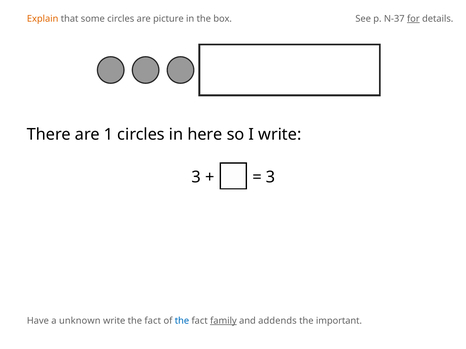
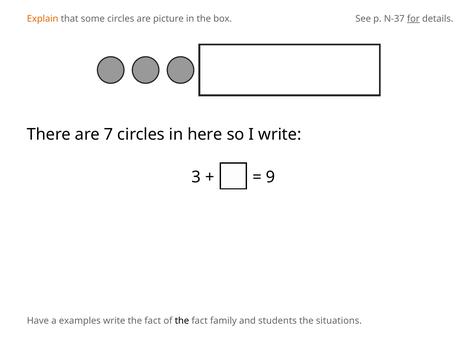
1: 1 -> 7
3 at (271, 177): 3 -> 9
unknown: unknown -> examples
the at (182, 321) colour: blue -> black
family underline: present -> none
addends: addends -> students
important: important -> situations
